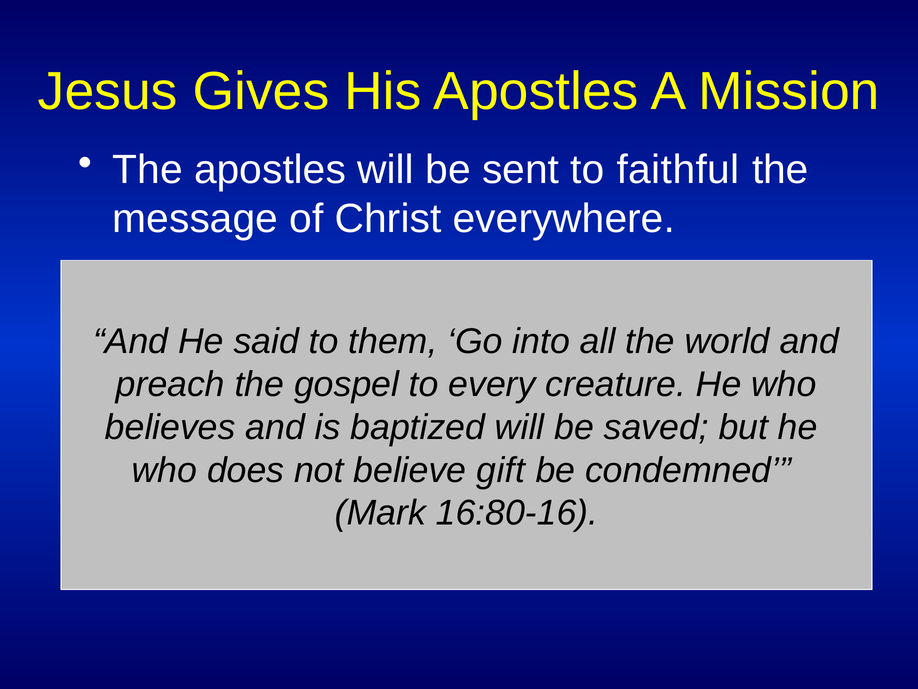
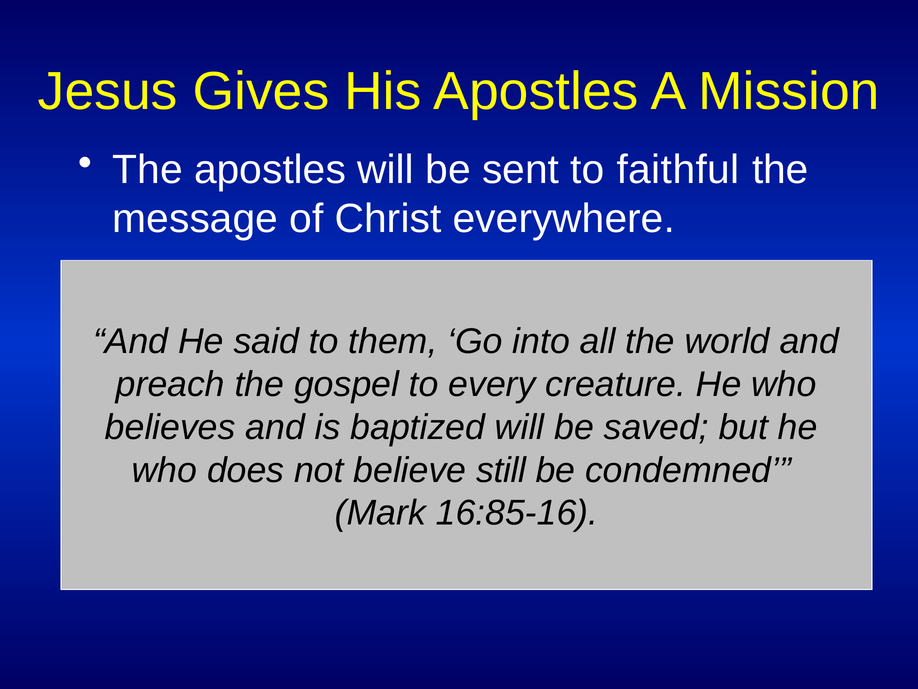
gift: gift -> still
16:80-16: 16:80-16 -> 16:85-16
